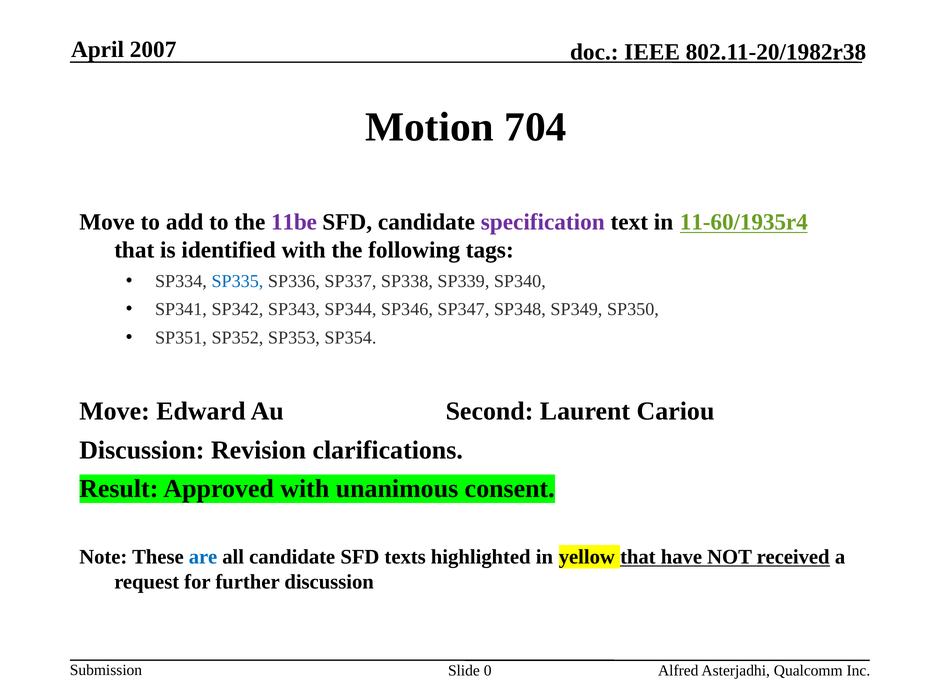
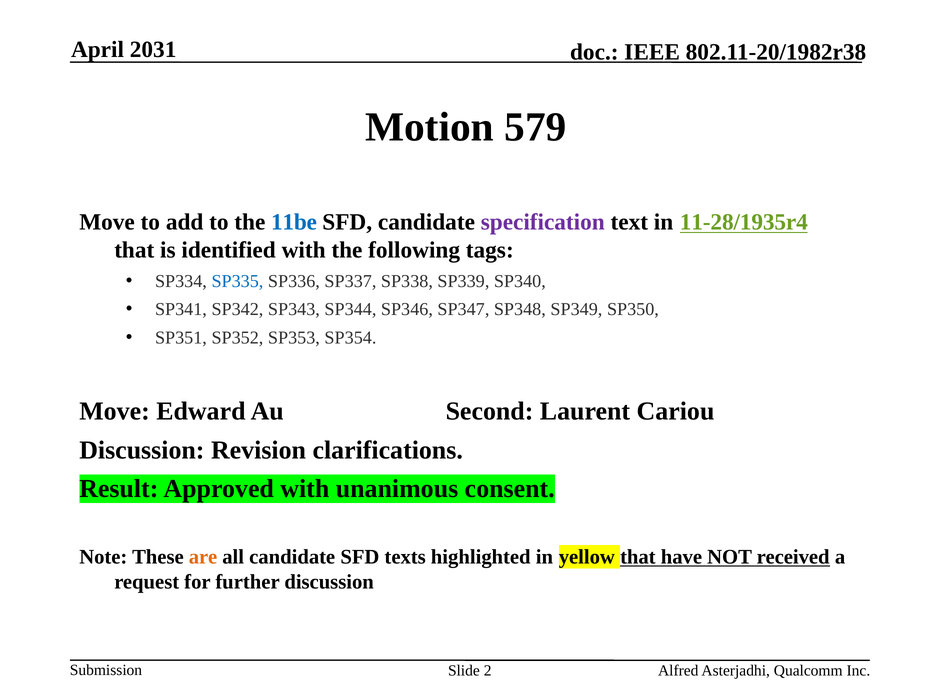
2007: 2007 -> 2031
704: 704 -> 579
11be colour: purple -> blue
11-60/1935r4: 11-60/1935r4 -> 11-28/1935r4
are colour: blue -> orange
0: 0 -> 2
